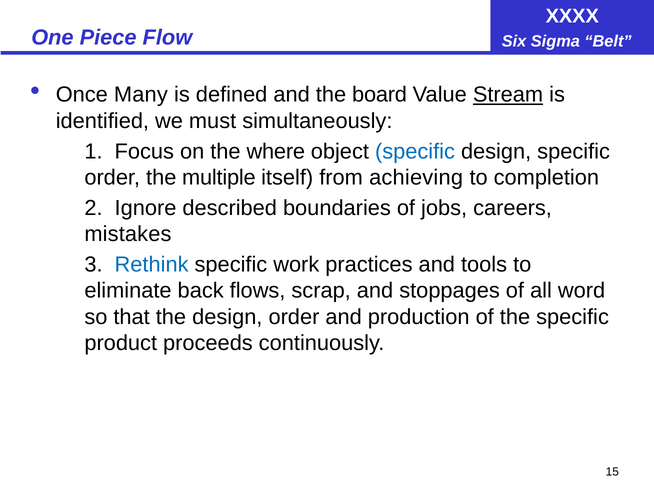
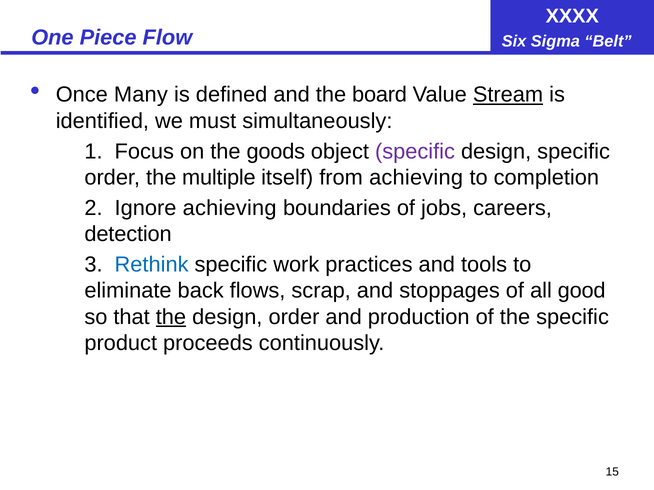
where: where -> goods
specific at (415, 152) colour: blue -> purple
Ignore described: described -> achieving
mistakes: mistakes -> detection
word: word -> good
the at (171, 317) underline: none -> present
